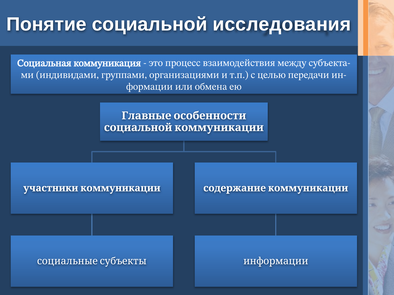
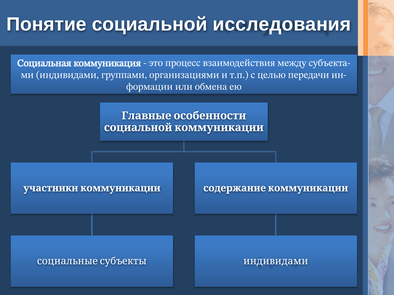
информации at (276, 262): информации -> индивидами
